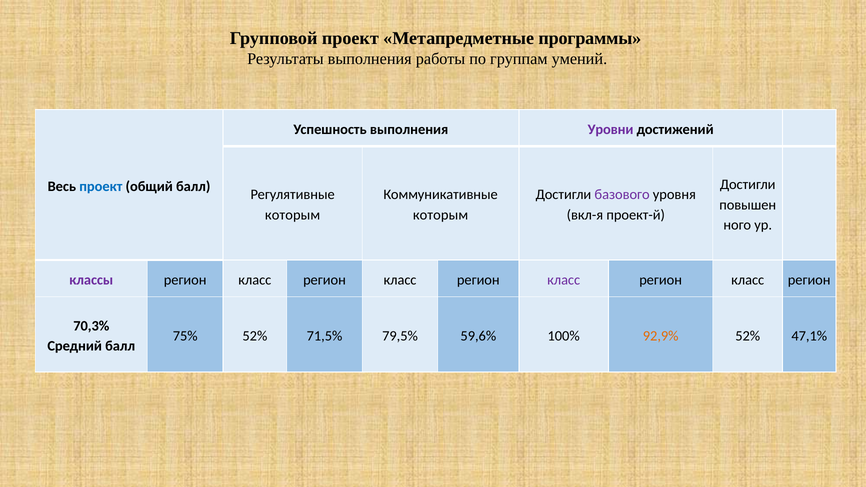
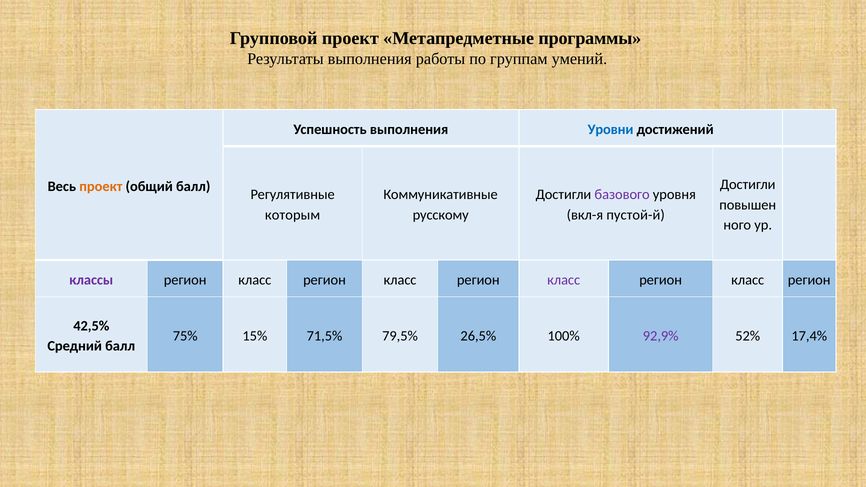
Уровни colour: purple -> blue
проект at (101, 186) colour: blue -> orange
которым at (441, 215): которым -> русскому
проект-й: проект-й -> пустой-й
70,3%: 70,3% -> 42,5%
75% 52%: 52% -> 15%
59,6%: 59,6% -> 26,5%
92,9% colour: orange -> purple
47,1%: 47,1% -> 17,4%
